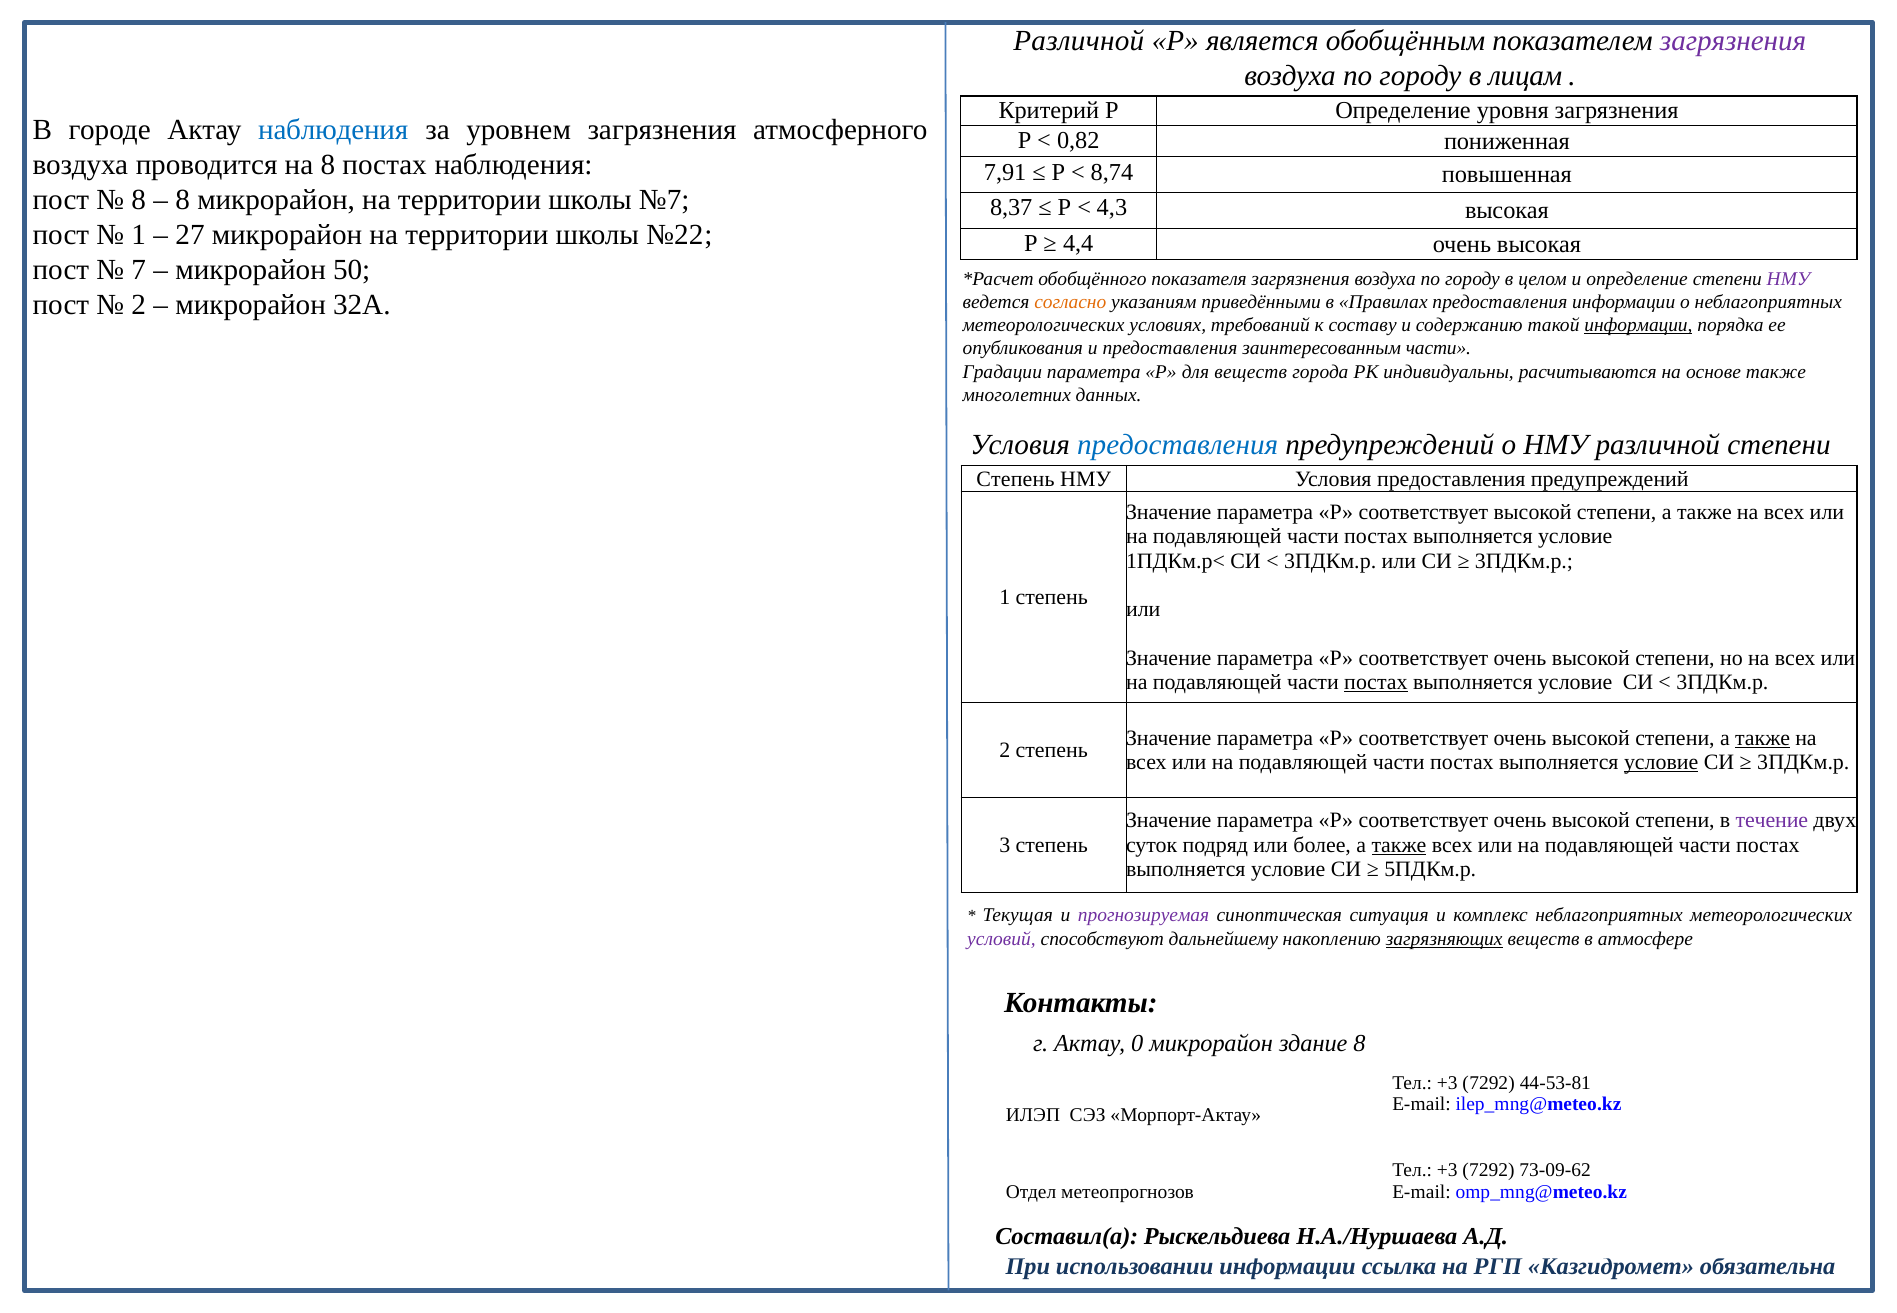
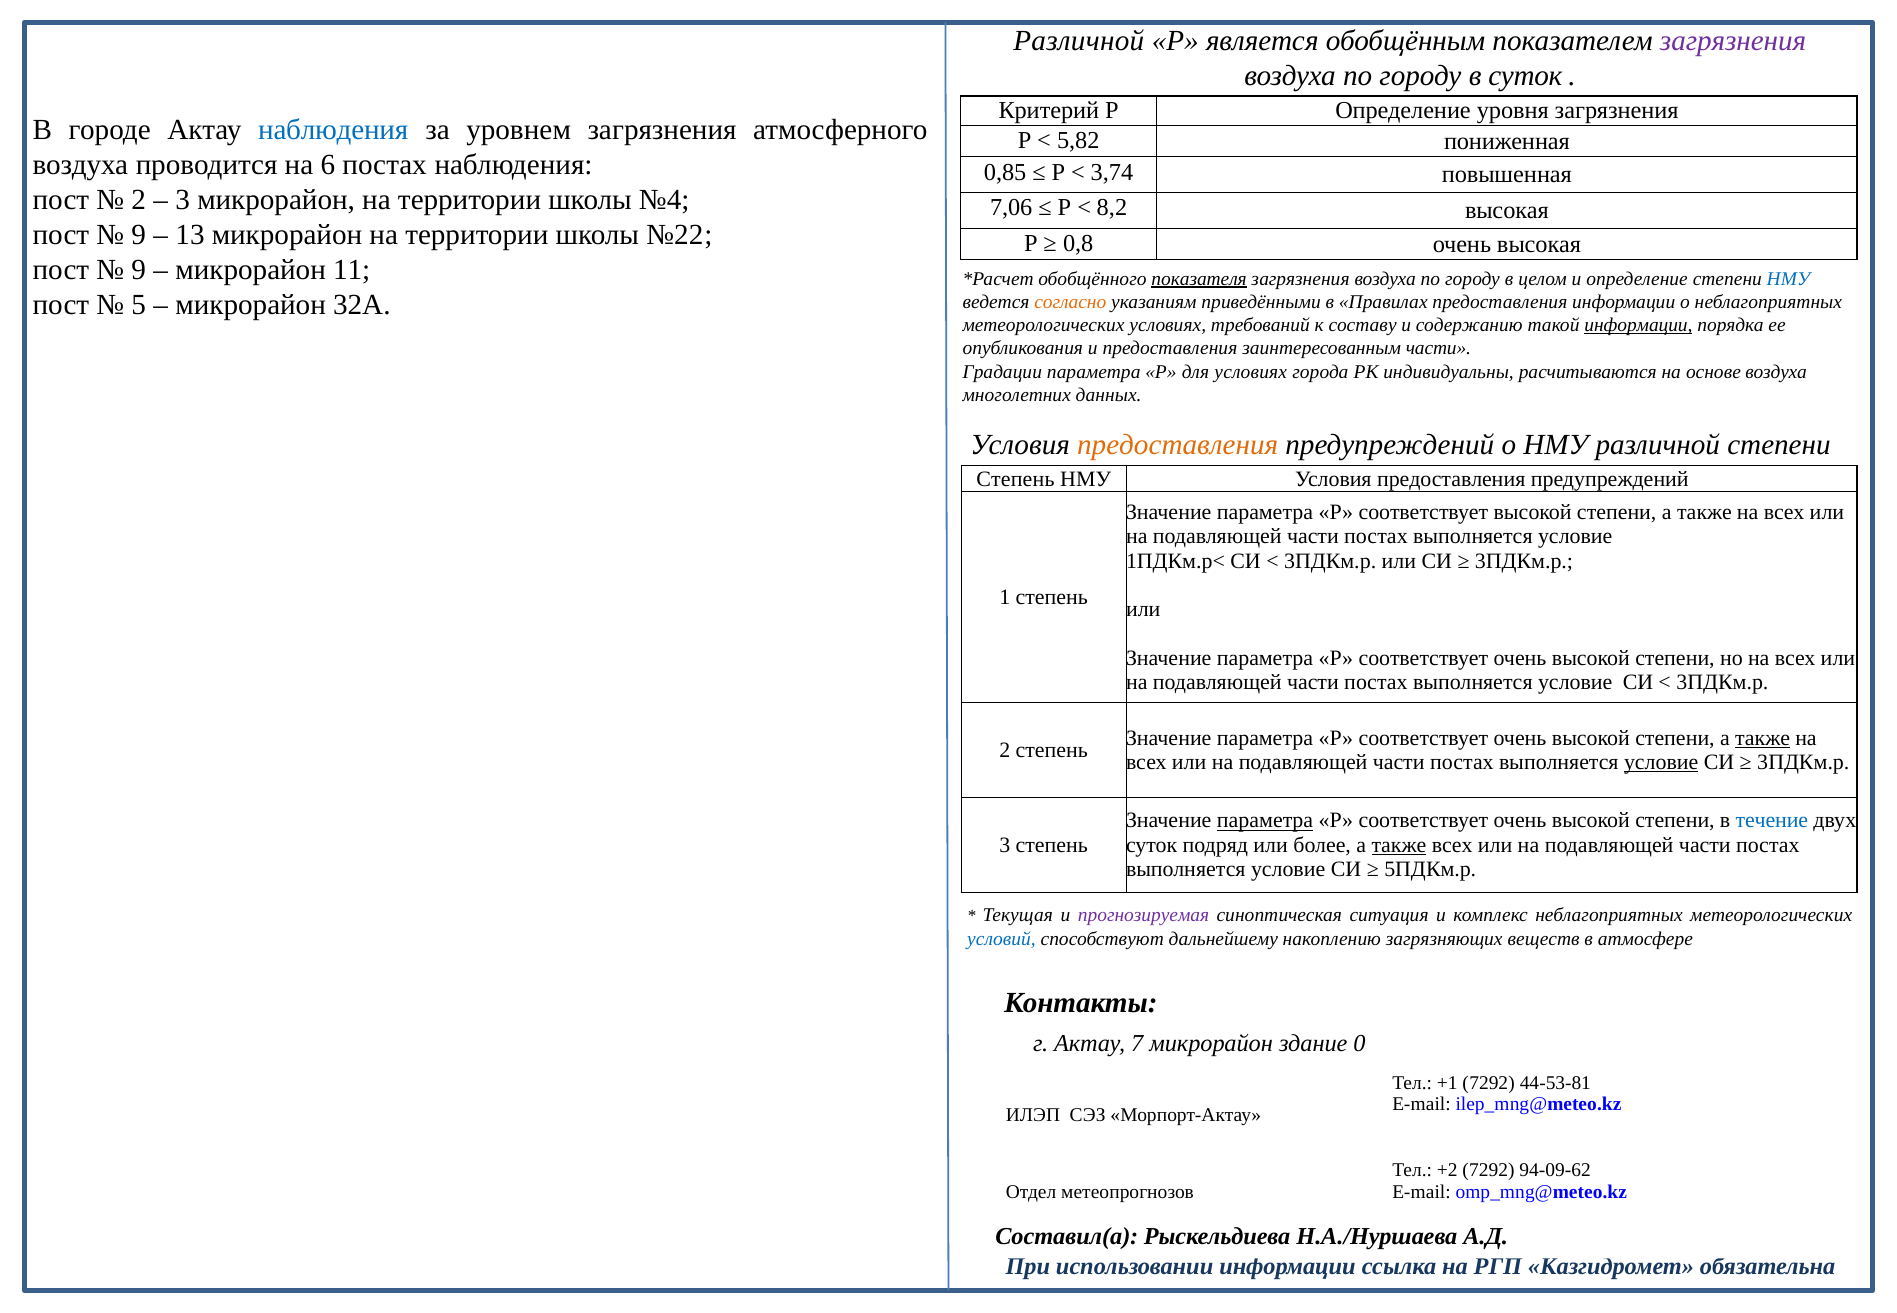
в лицам: лицам -> суток
0,82: 0,82 -> 5,82
на 8: 8 -> 6
7,91: 7,91 -> 0,85
8,74: 8,74 -> 3,74
8 at (139, 200): 8 -> 2
8 at (183, 200): 8 -> 3
№7: №7 -> №4
8,37: 8,37 -> 7,06
4,3: 4,3 -> 8,2
1 at (139, 235): 1 -> 9
27: 27 -> 13
4,4: 4,4 -> 0,8
7 at (139, 270): 7 -> 9
50: 50 -> 11
показателя underline: none -> present
НМУ at (1789, 279) colour: purple -> blue
2 at (139, 305): 2 -> 5
для веществ: веществ -> условиях
основе также: также -> воздуха
предоставления at (1178, 445) colour: blue -> orange
постах at (1376, 682) underline: present -> none
параметра at (1265, 821) underline: none -> present
течение colour: purple -> blue
условий colour: purple -> blue
загрязняющих underline: present -> none
0: 0 -> 7
здание 8: 8 -> 0
+3 at (1447, 1083): +3 -> +1
+3 at (1447, 1170): +3 -> +2
73-09-62: 73-09-62 -> 94-09-62
